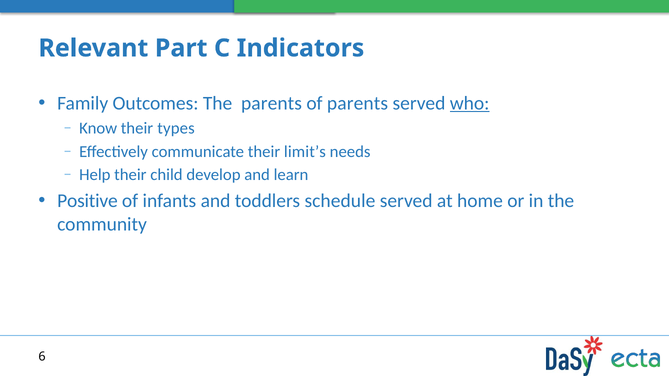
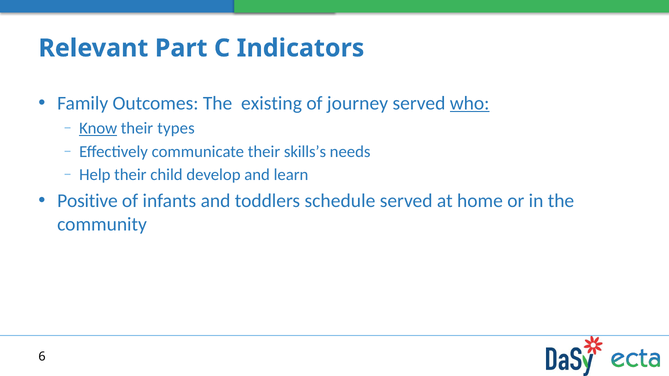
The parents: parents -> existing
of parents: parents -> journey
Know underline: none -> present
limit’s: limit’s -> skills’s
